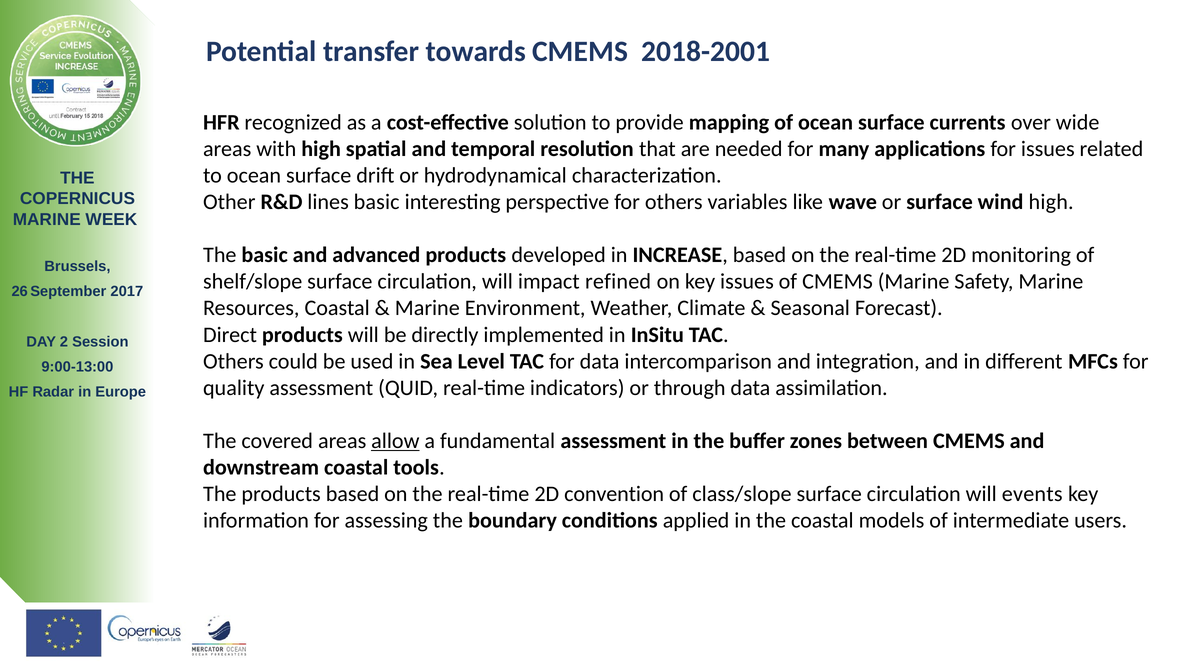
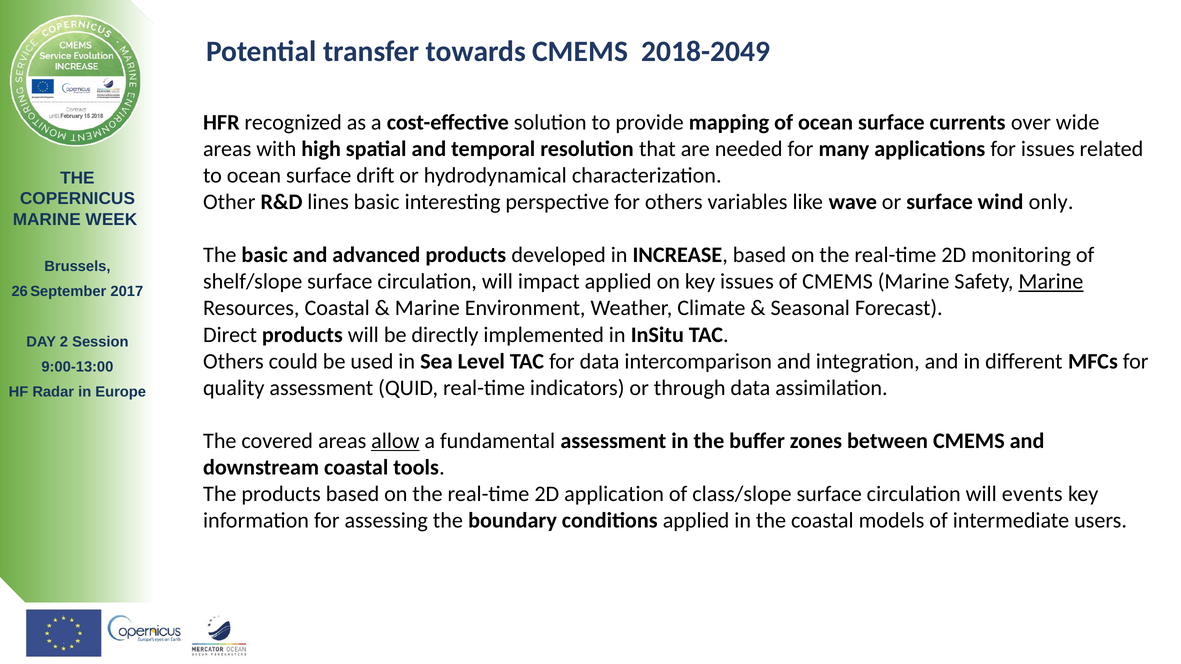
2018-2001: 2018-2001 -> 2018-2049
wind high: high -> only
impact refined: refined -> applied
Marine at (1051, 282) underline: none -> present
convention: convention -> application
